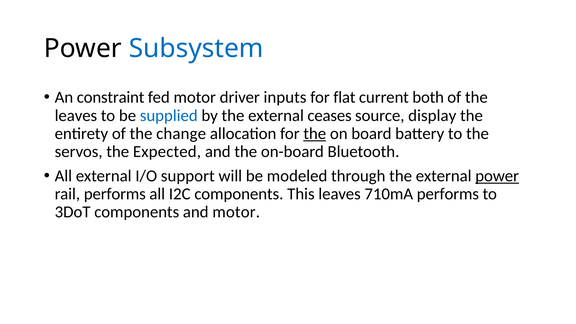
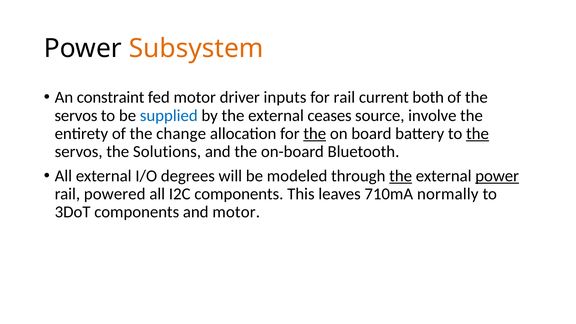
Subsystem colour: blue -> orange
for flat: flat -> rail
leaves at (76, 115): leaves -> servos
display: display -> involve
the at (478, 134) underline: none -> present
Expected: Expected -> Solutions
support: support -> degrees
the at (401, 176) underline: none -> present
rail performs: performs -> powered
710mA performs: performs -> normally
